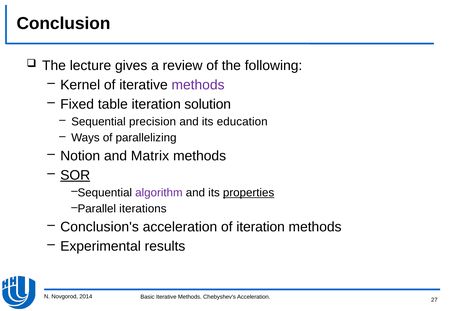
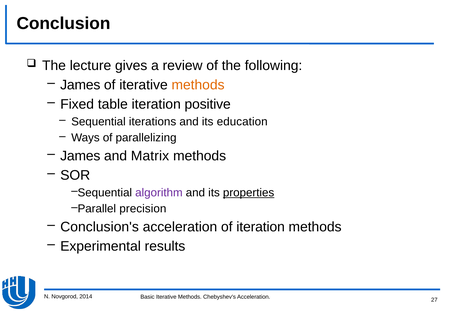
Kernel at (80, 85): Kernel -> James
methods at (198, 85) colour: purple -> orange
solution: solution -> positive
precision: precision -> iterations
Notion at (80, 156): Notion -> James
SOR underline: present -> none
iterations: iterations -> precision
